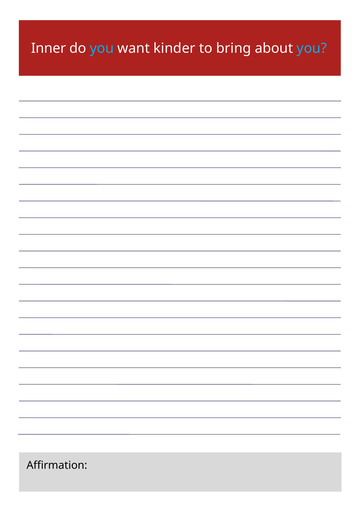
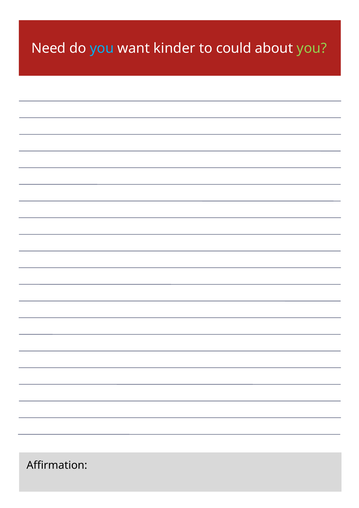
Inner: Inner -> Need
bring: bring -> could
you at (312, 48) colour: light blue -> light green
